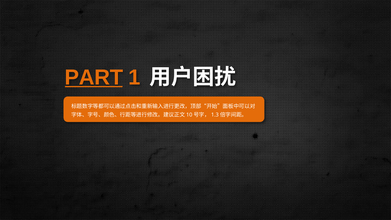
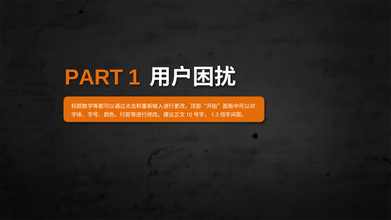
PART underline: present -> none
